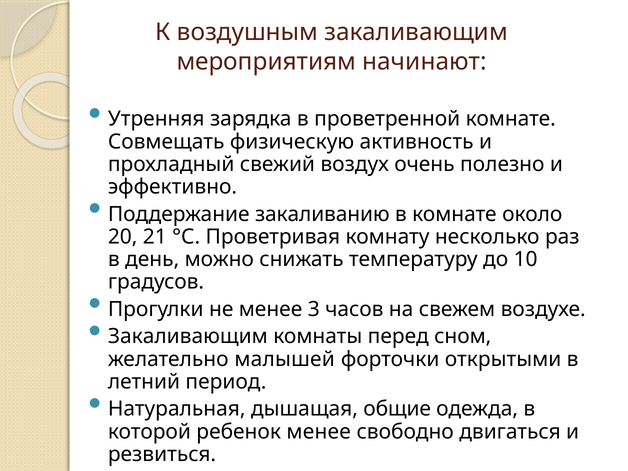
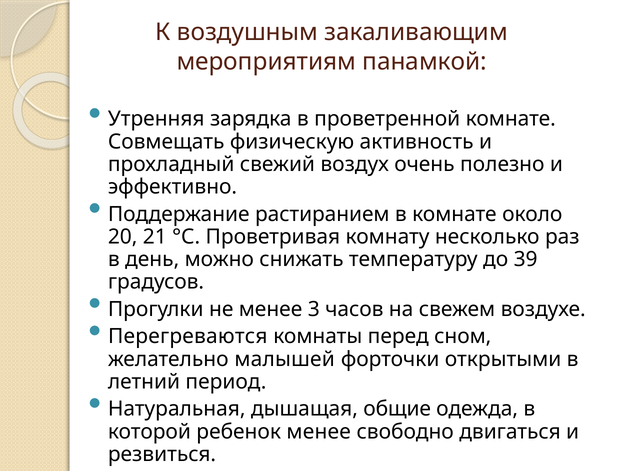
начинают: начинают -> панамкой
закаливанию: закаливанию -> растиранием
10: 10 -> 39
Закаливающим at (188, 337): Закаливающим -> Перегреваются
